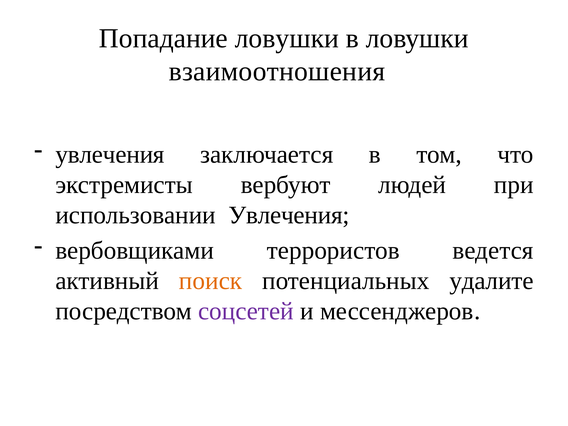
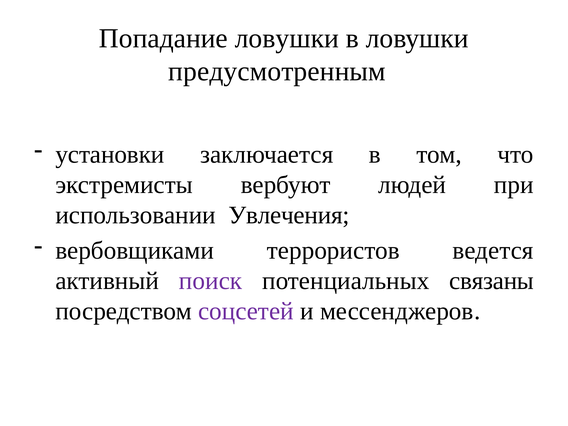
взаимоотношения: взаимоотношения -> предусмотренным
увлечения at (110, 155): увлечения -> установки
поиск colour: orange -> purple
удалите: удалите -> связаны
